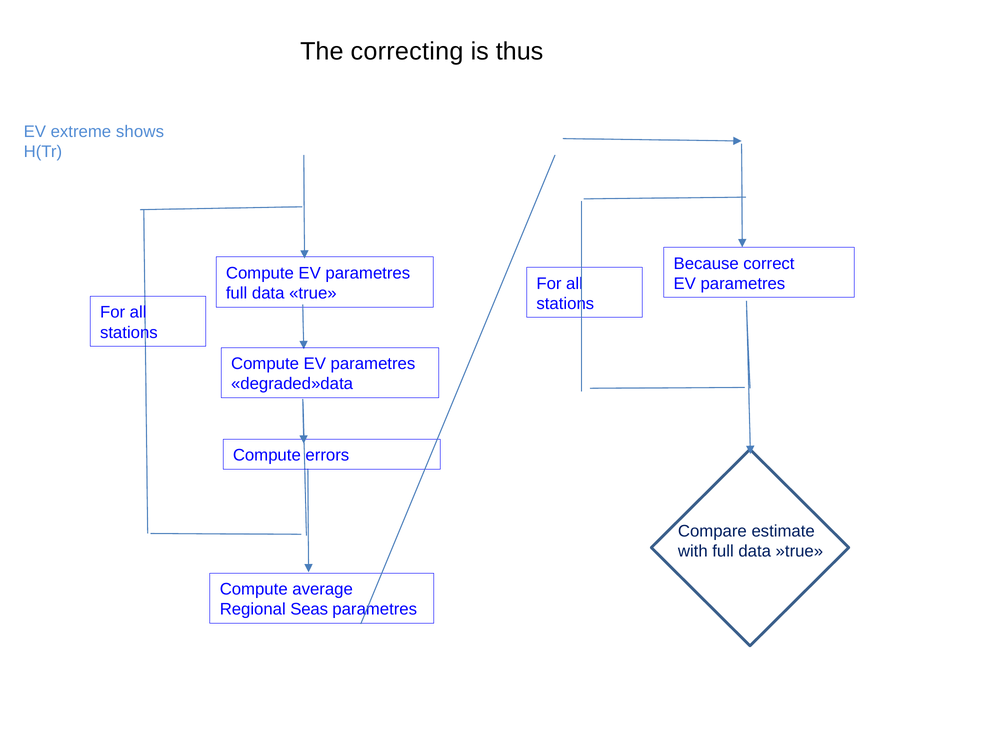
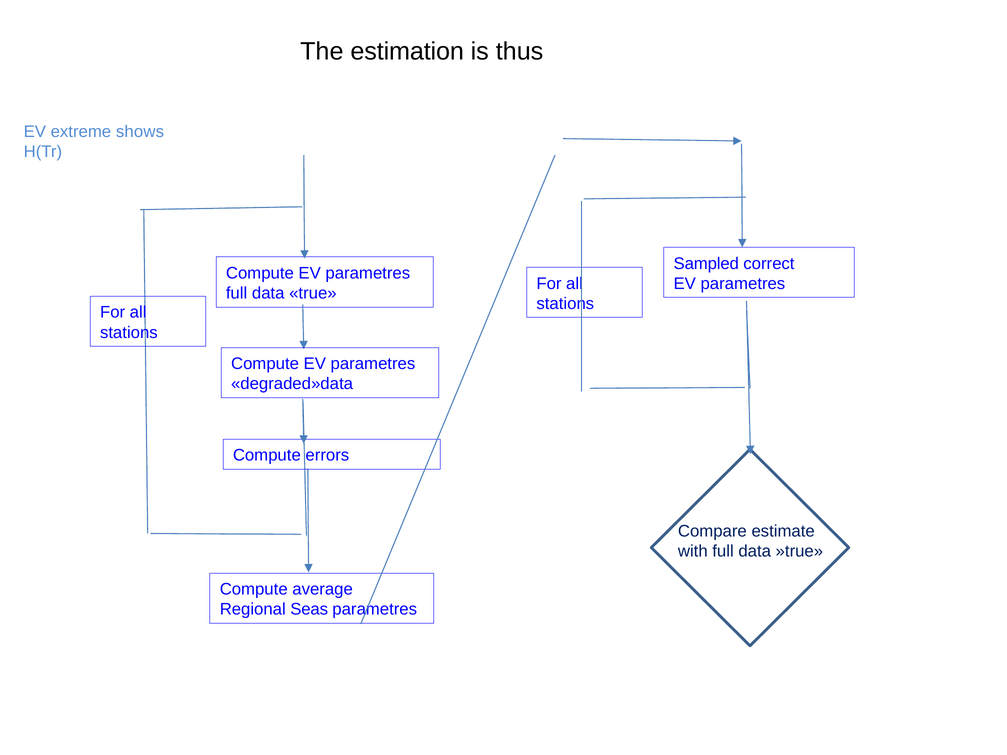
correcting: correcting -> estimation
Because: Because -> Sampled
